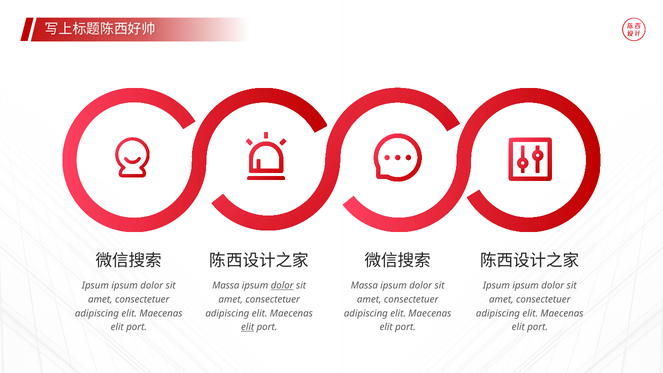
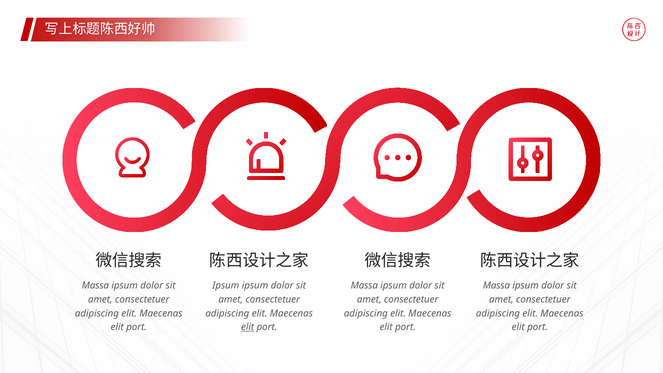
Ipsum at (95, 285): Ipsum -> Massa
Massa at (226, 285): Massa -> Ipsum
dolor at (282, 285) underline: present -> none
Ipsum at (496, 285): Ipsum -> Massa
